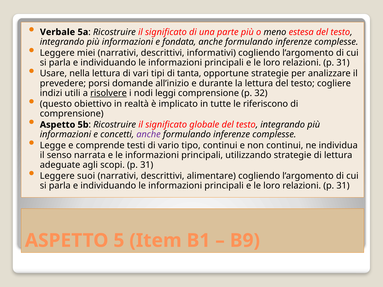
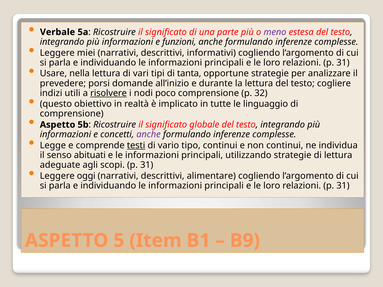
meno colour: black -> purple
fondata: fondata -> funzioni
leggi: leggi -> poco
riferiscono: riferiscono -> linguaggio
testi underline: none -> present
narrata: narrata -> abituati
suoi: suoi -> oggi
